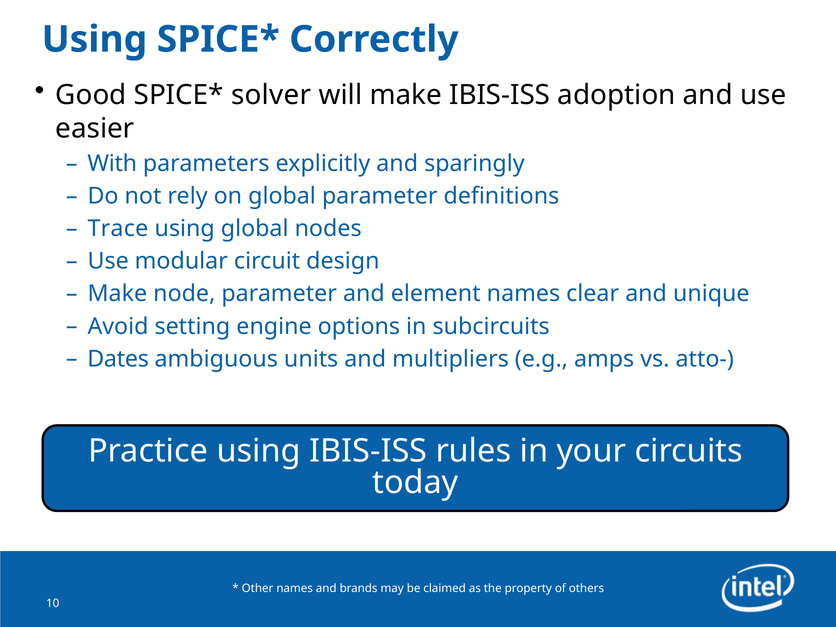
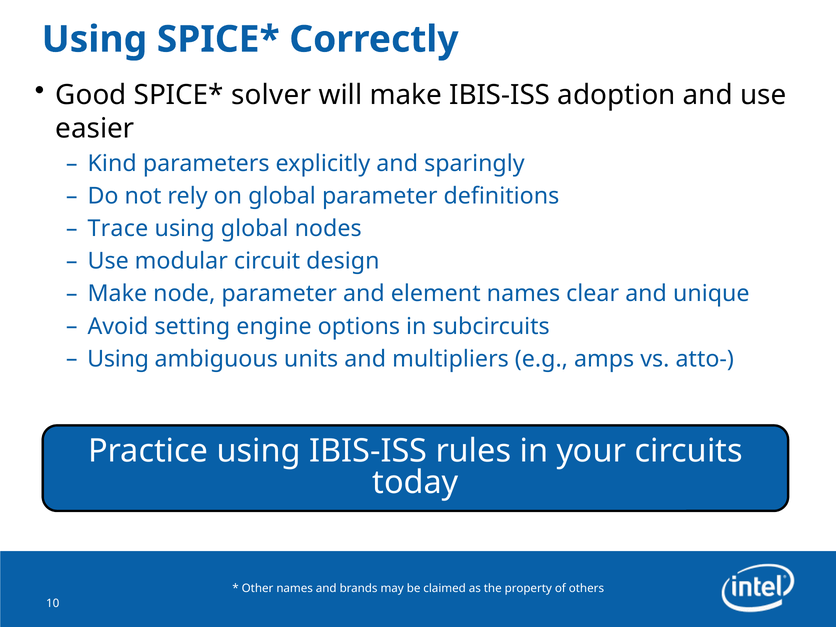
With: With -> Kind
Dates at (118, 359): Dates -> Using
